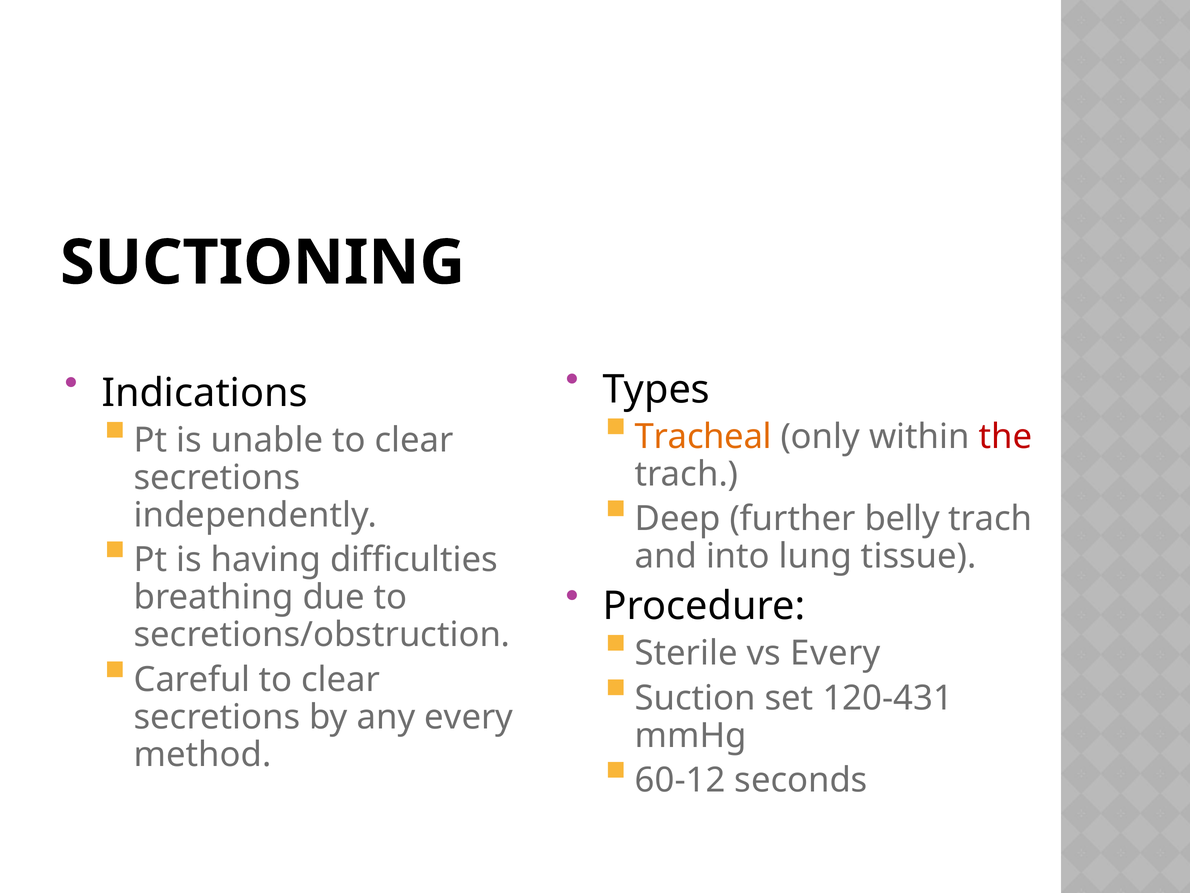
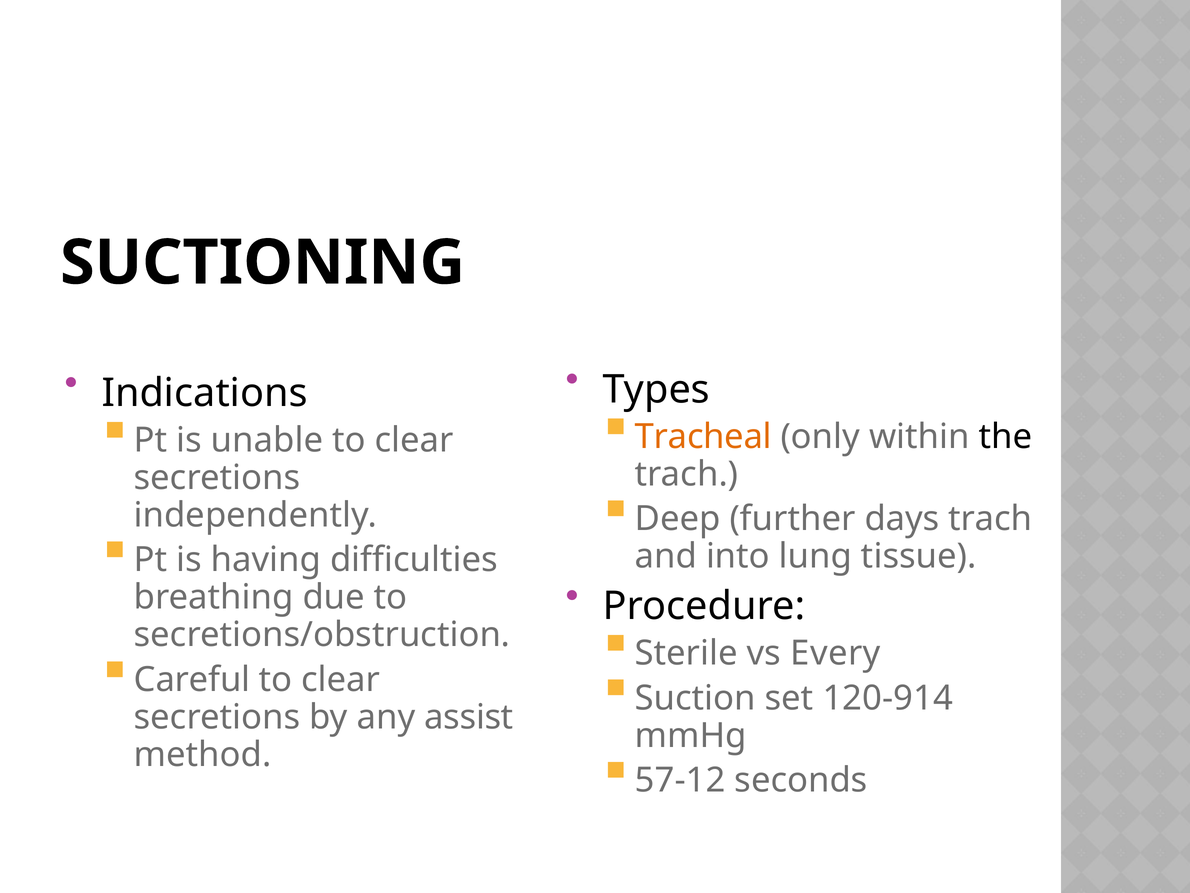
the colour: red -> black
belly: belly -> days
120-431: 120-431 -> 120-914
any every: every -> assist
60-12: 60-12 -> 57-12
